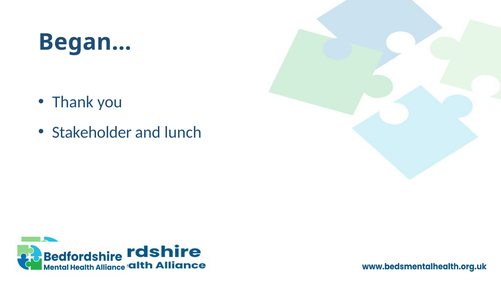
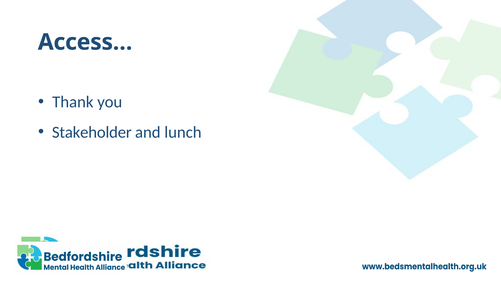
Began…: Began… -> Access…
